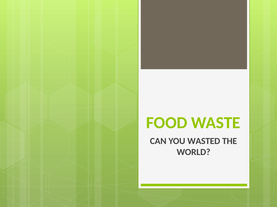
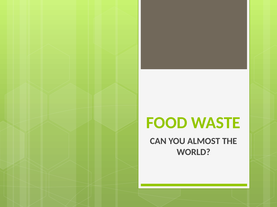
WASTED: WASTED -> ALMOST
